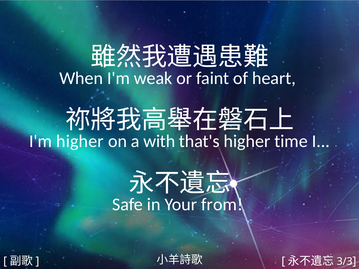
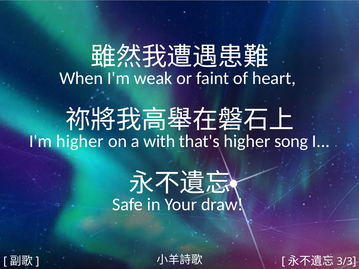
time: time -> song
from: from -> draw
